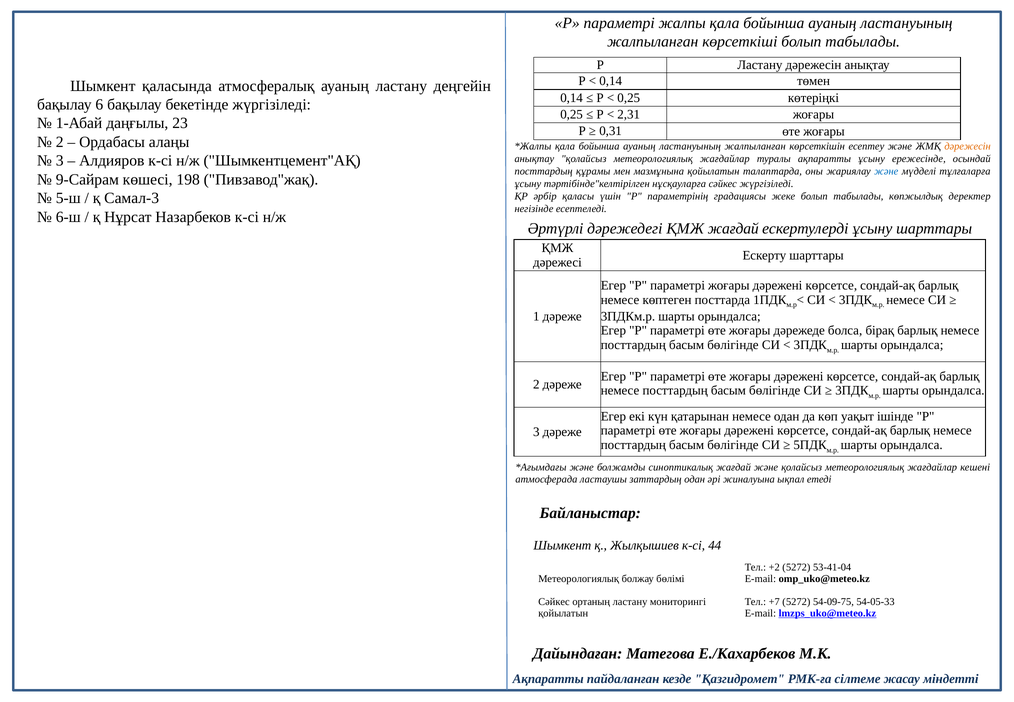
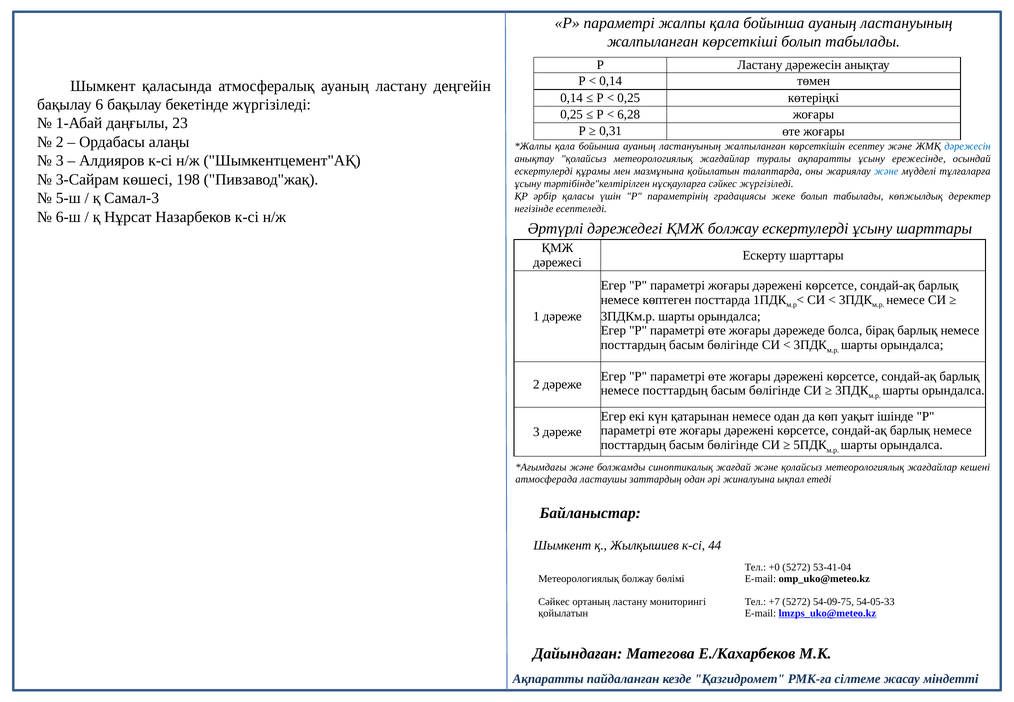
2,31: 2,31 -> 6,28
дәрежесін at (968, 146) colour: orange -> blue
посттардың at (544, 171): посттардың -> ескертулерді
9-Сайрам: 9-Сайрам -> 3-Сайрам
ҚМЖ жағдай: жағдай -> болжау
+2: +2 -> +0
